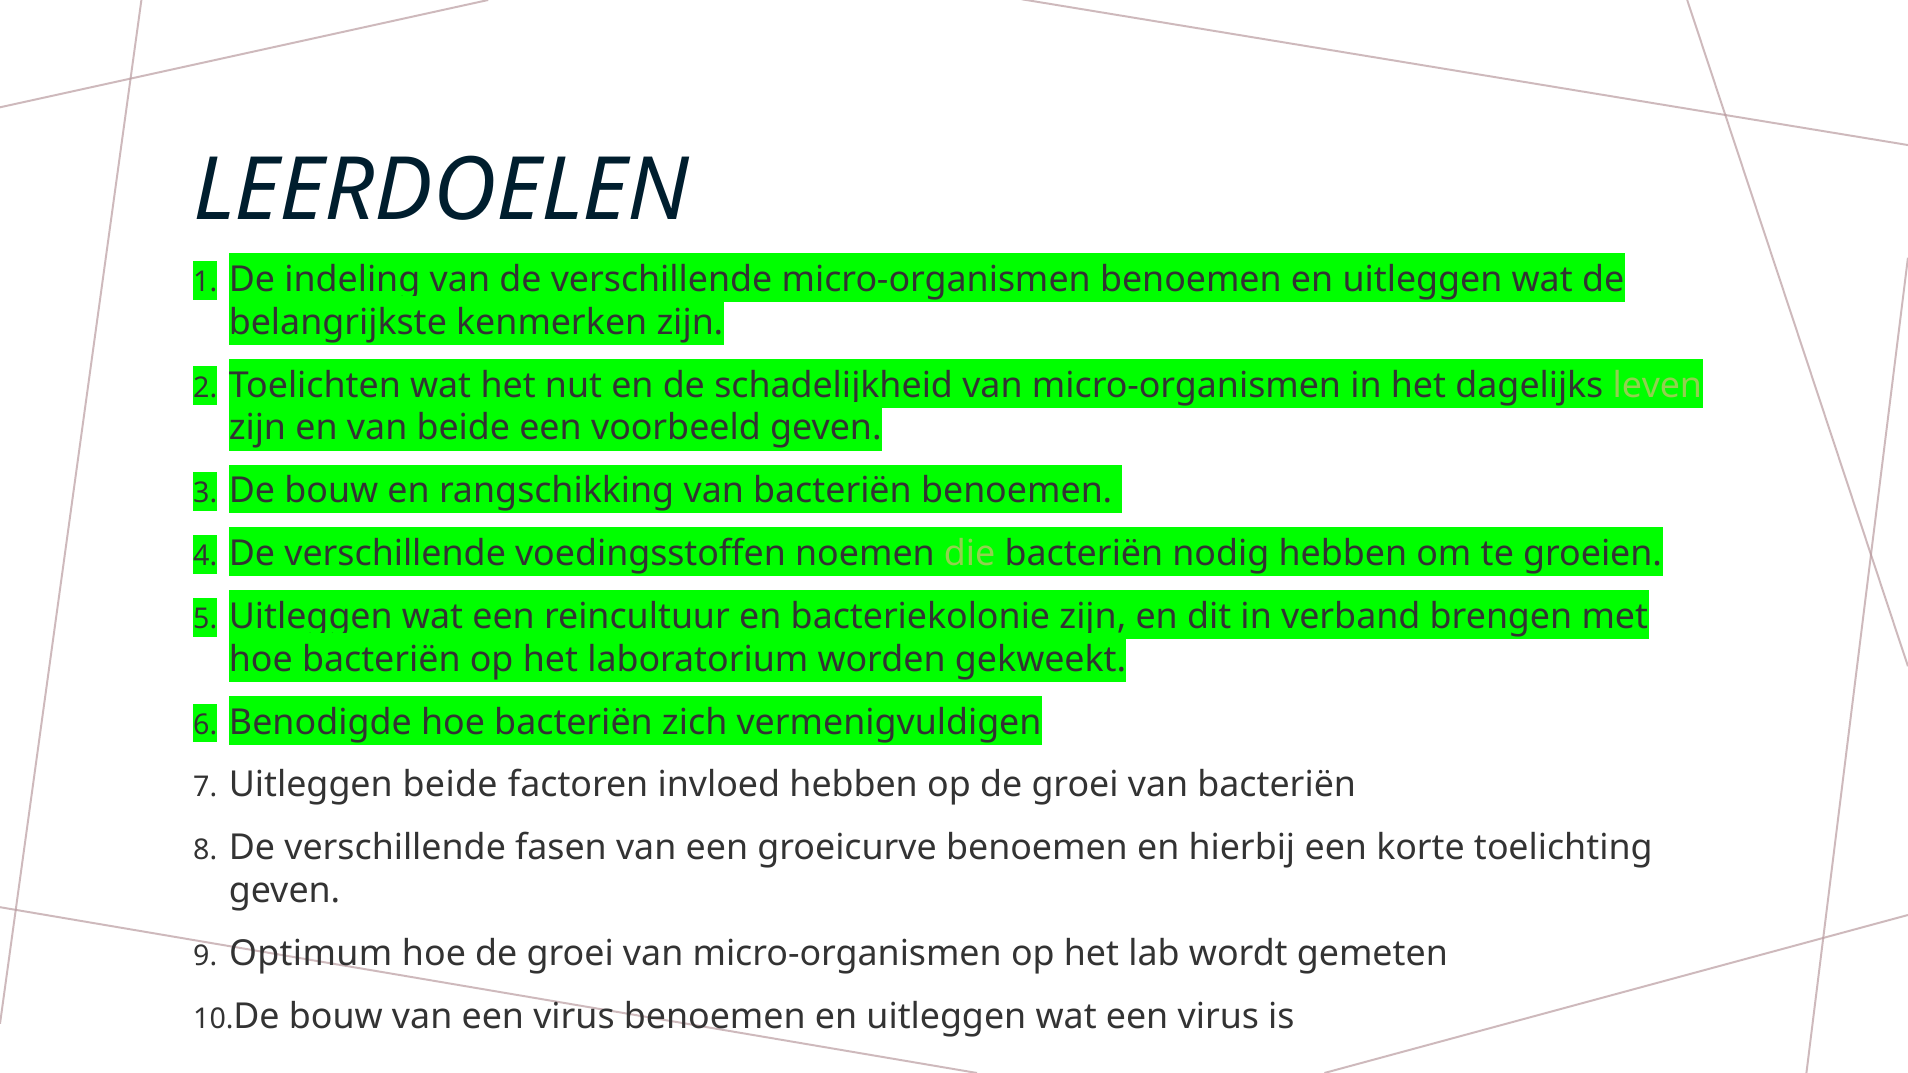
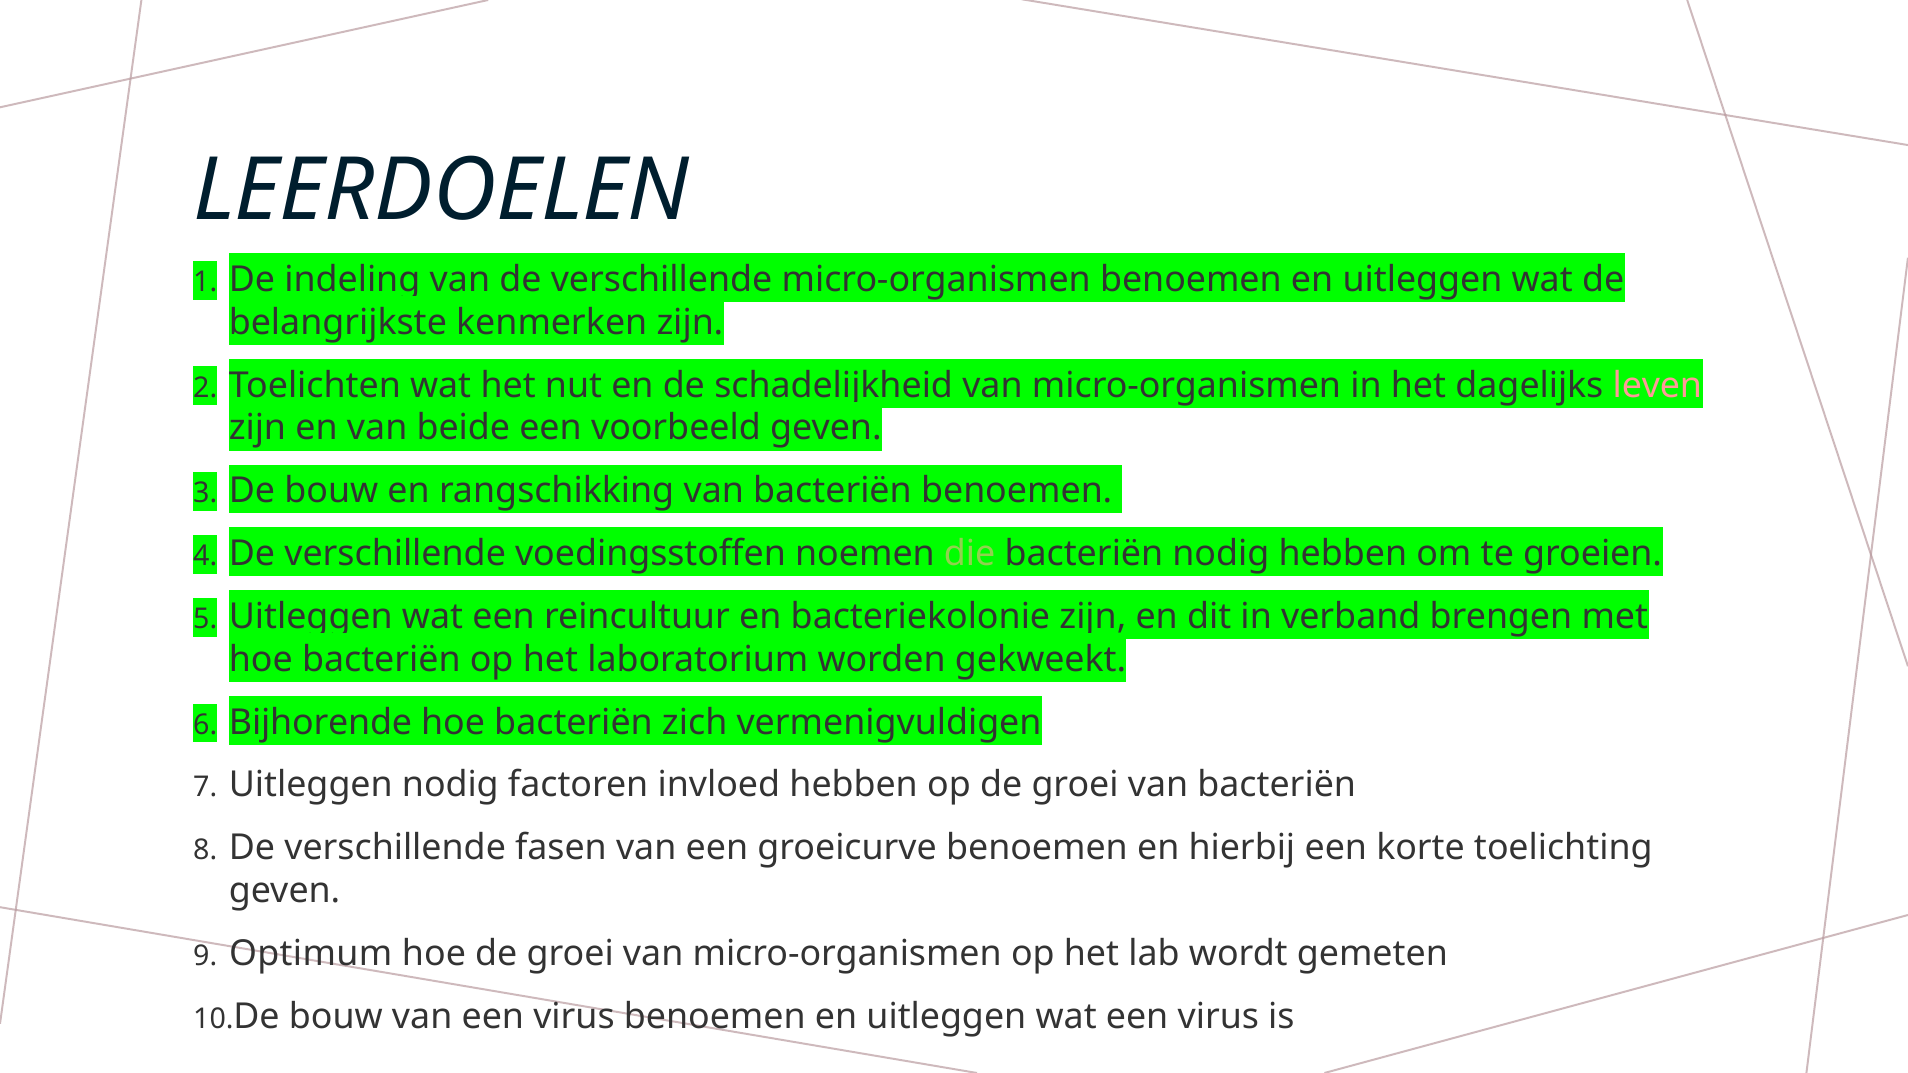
leven colour: light green -> pink
Benodigde: Benodigde -> Bijhorende
Uitleggen beide: beide -> nodig
